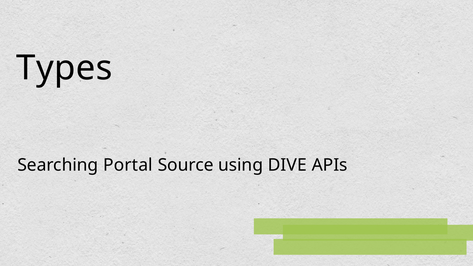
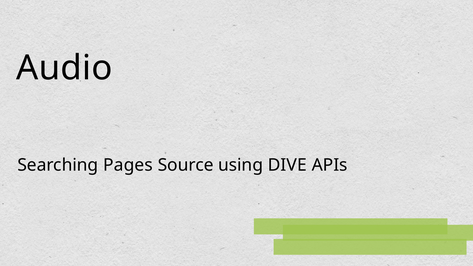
Types: Types -> Audio
Portal: Portal -> Pages
